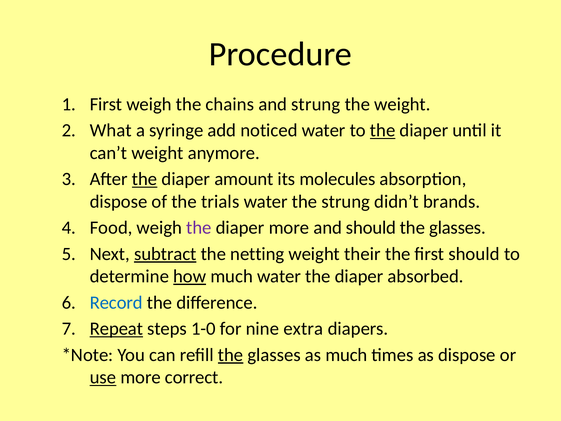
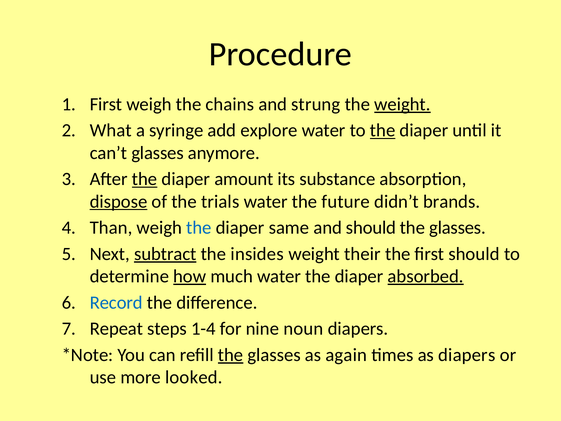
weight at (402, 104) underline: none -> present
noticed: noticed -> explore
can’t weight: weight -> glasses
molecules: molecules -> substance
dispose at (119, 201) underline: none -> present
the strung: strung -> future
Food: Food -> Than
the at (199, 228) colour: purple -> blue
diaper more: more -> same
netting: netting -> insides
absorbed underline: none -> present
Repeat underline: present -> none
1-0: 1-0 -> 1-4
extra: extra -> noun
as much: much -> again
as dispose: dispose -> diapers
use underline: present -> none
correct: correct -> looked
